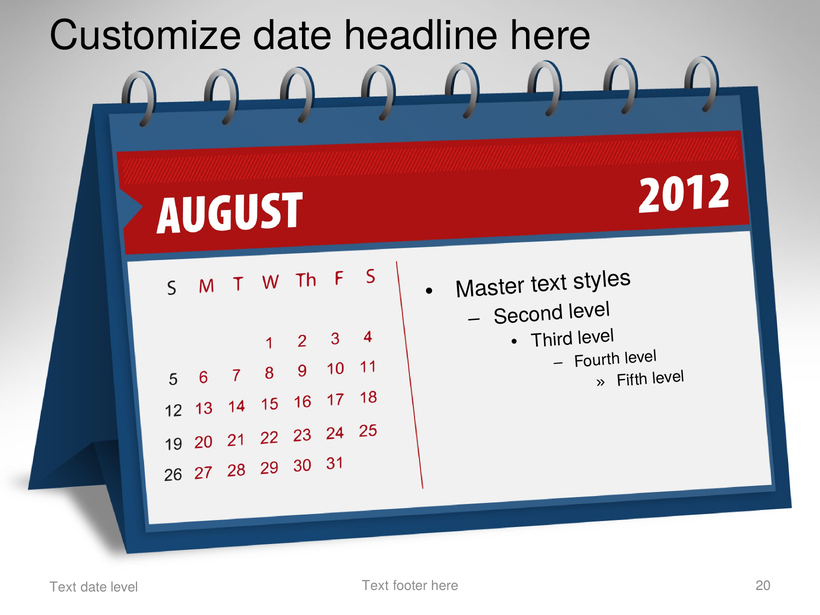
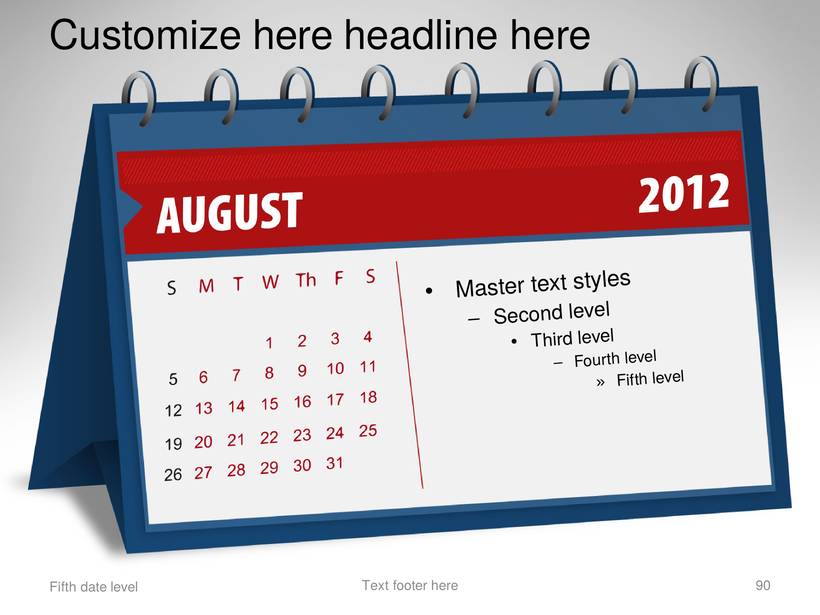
Customize date: date -> here
20: 20 -> 90
Text at (63, 587): Text -> Fifth
